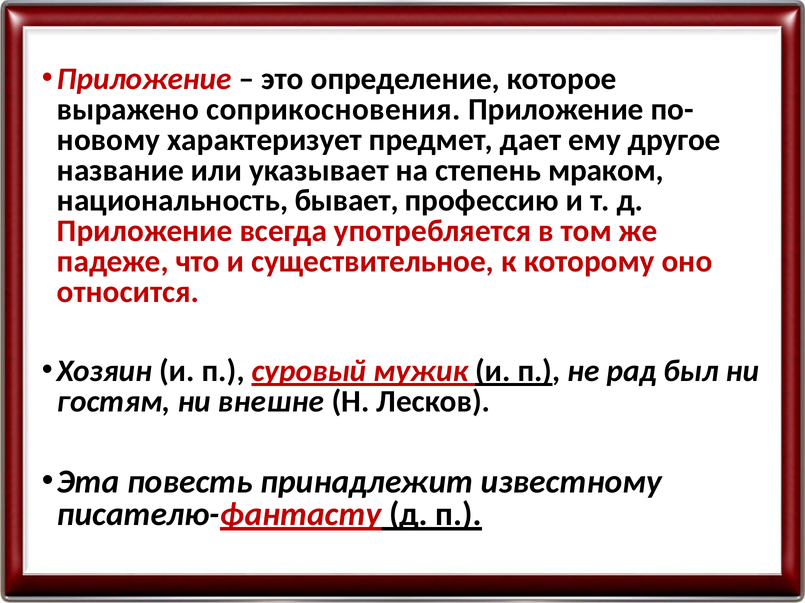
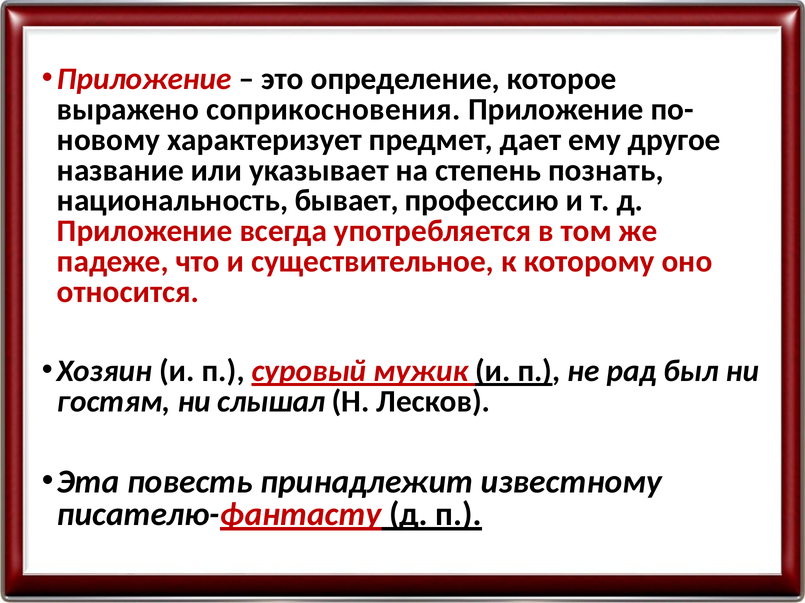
мраком: мраком -> познать
внешне: внешне -> слышал
